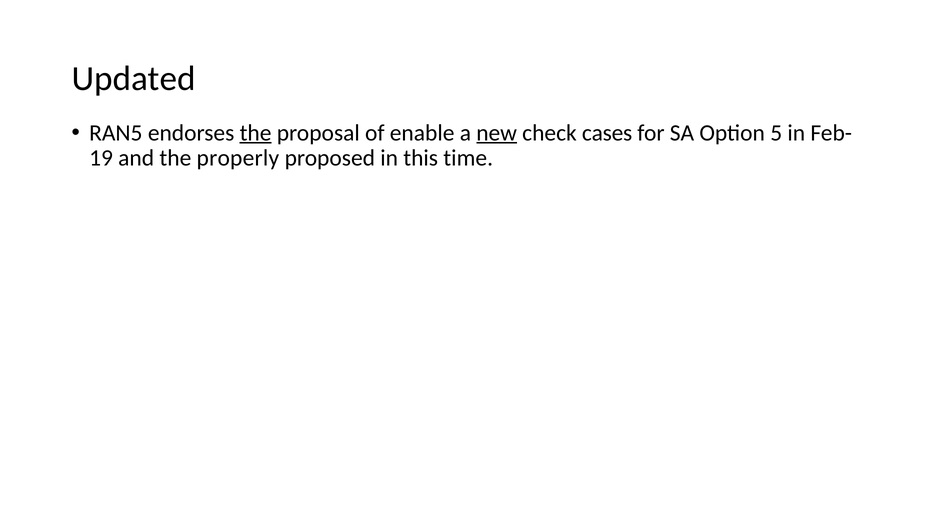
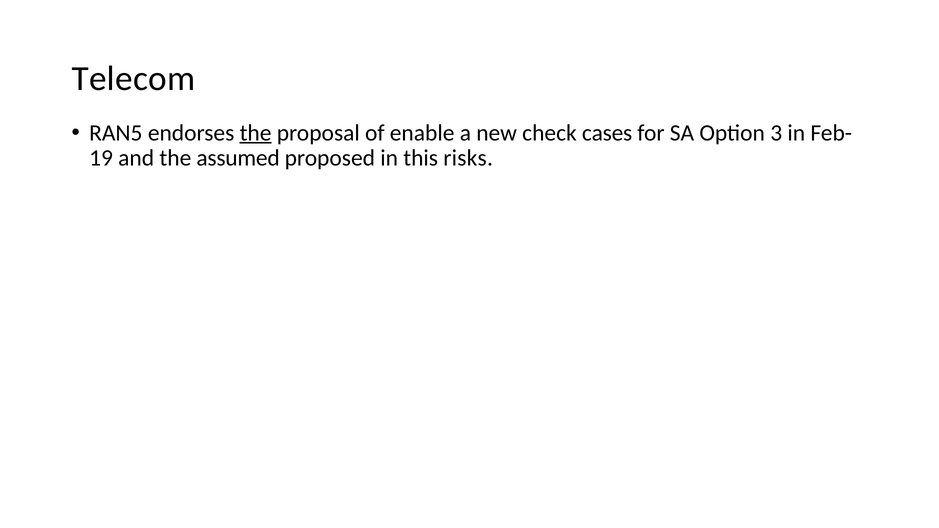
Updated: Updated -> Telecom
new underline: present -> none
5: 5 -> 3
properly: properly -> assumed
time: time -> risks
